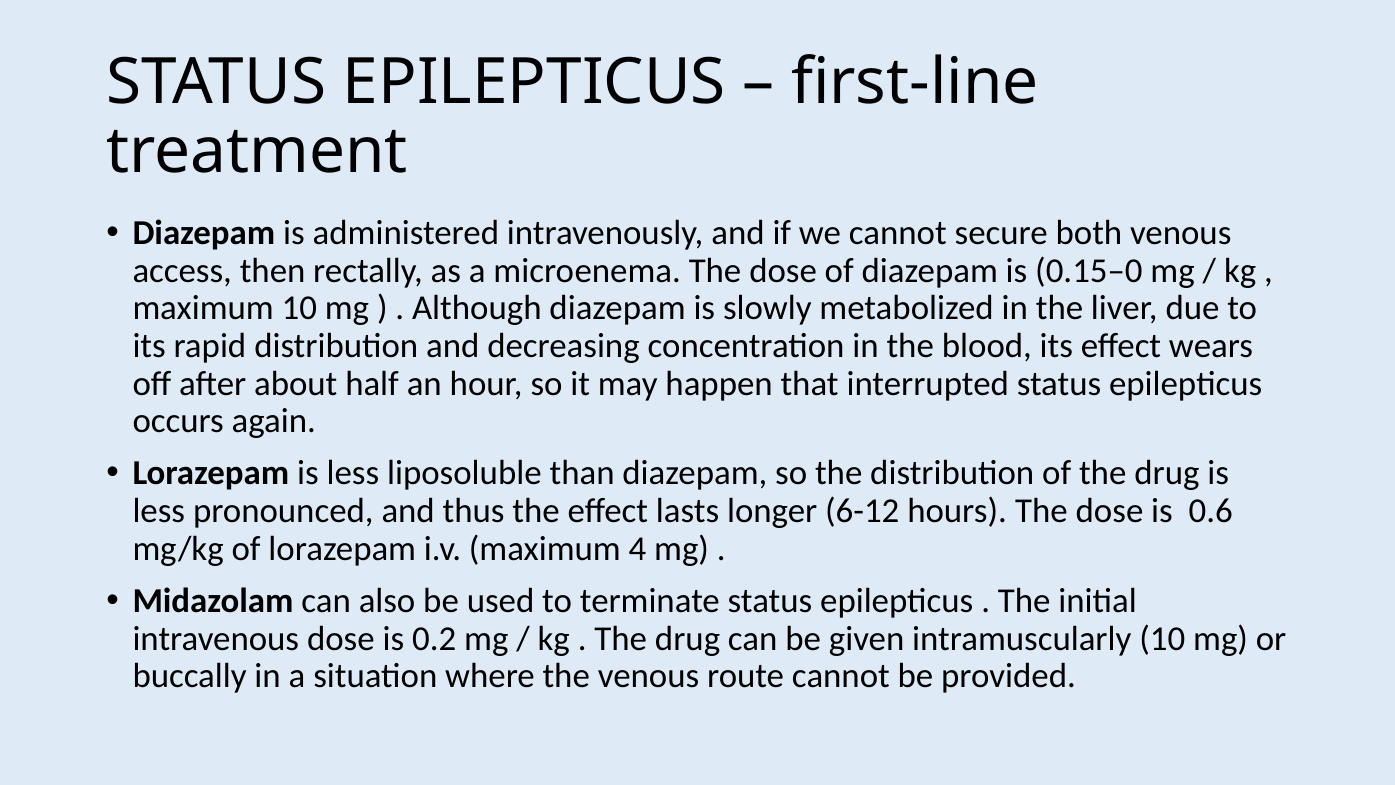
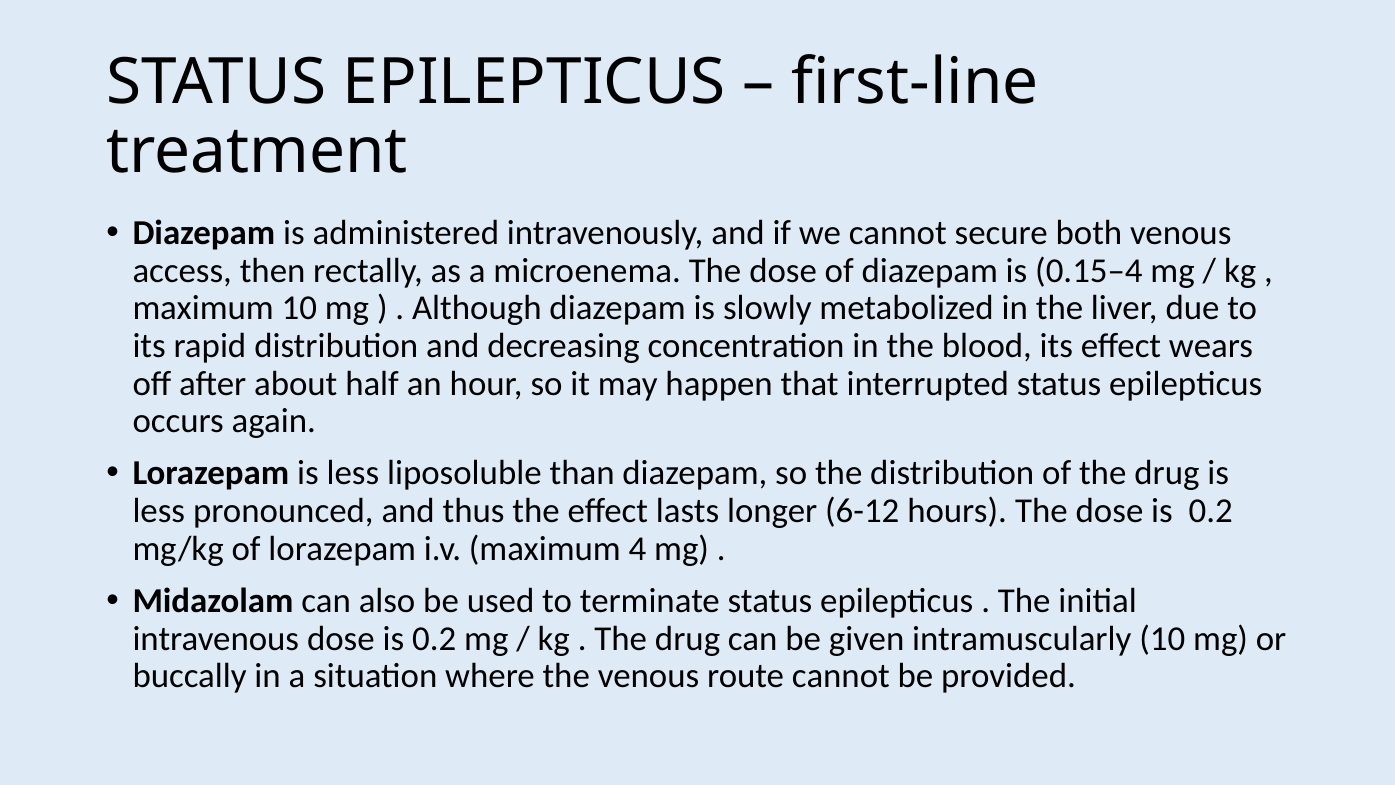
0.15–0: 0.15–0 -> 0.15–4
The dose is 0.6: 0.6 -> 0.2
